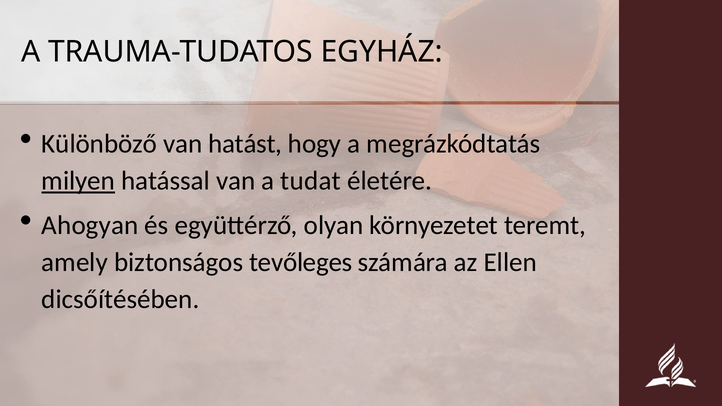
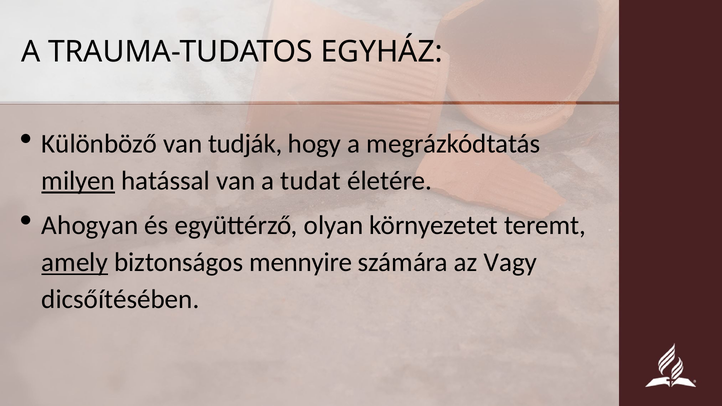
hatást: hatást -> tudják
amely underline: none -> present
tevőleges: tevőleges -> mennyire
Ellen: Ellen -> Vagy
